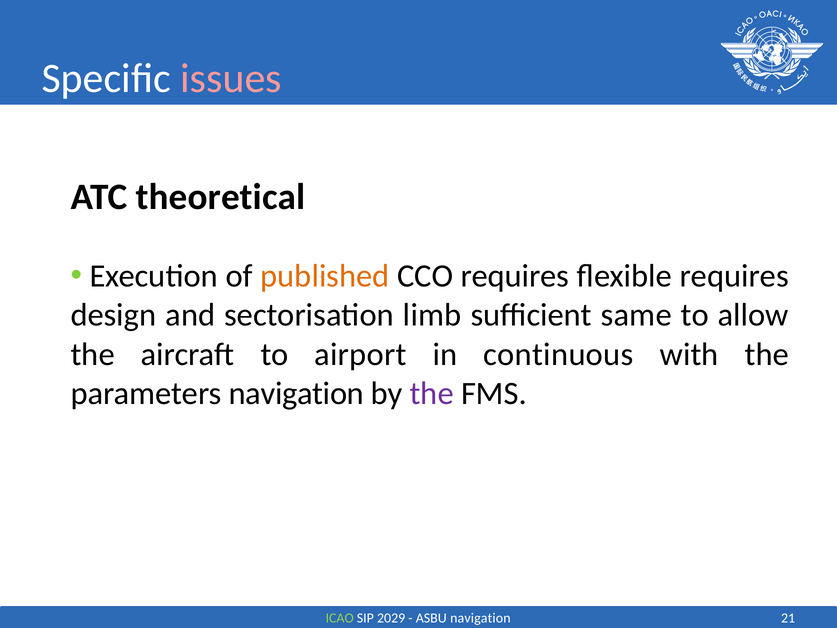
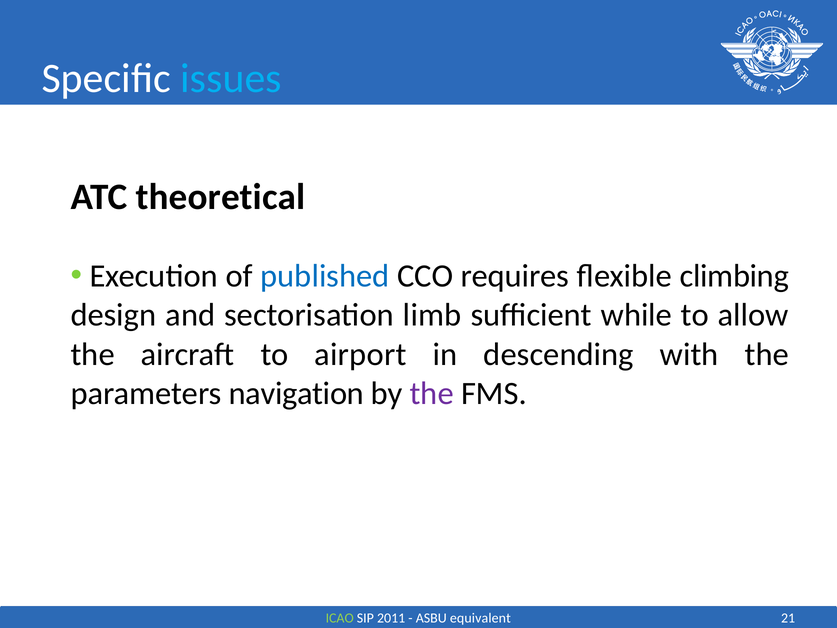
issues colour: pink -> light blue
published colour: orange -> blue
flexible requires: requires -> climbing
same: same -> while
continuous: continuous -> descending
2029: 2029 -> 2011
ASBU navigation: navigation -> equivalent
